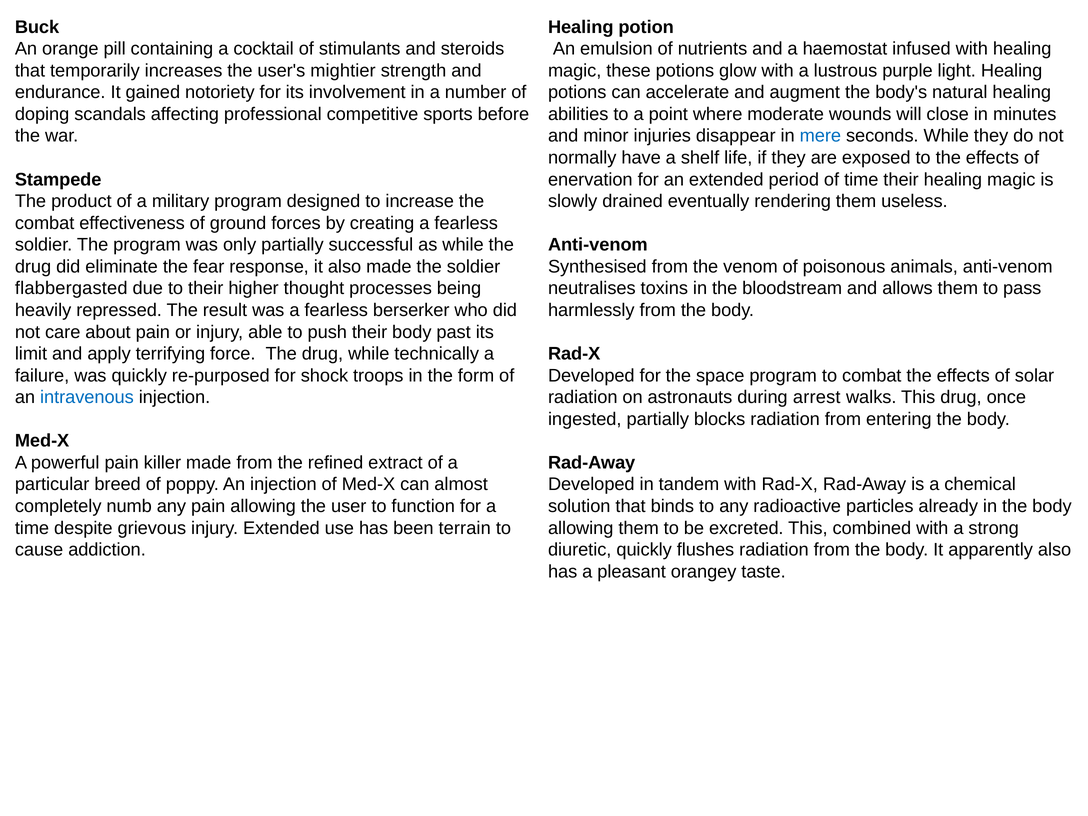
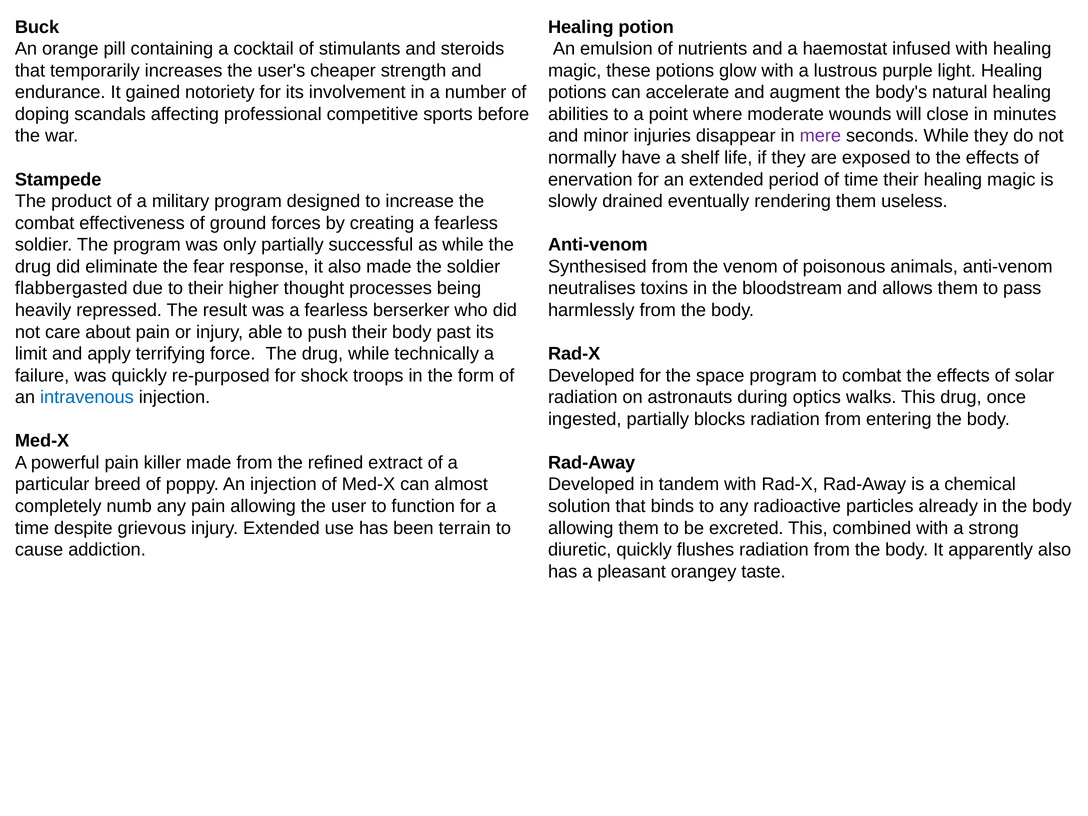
mightier: mightier -> cheaper
mere colour: blue -> purple
arrest: arrest -> optics
